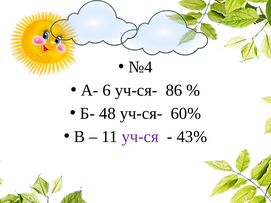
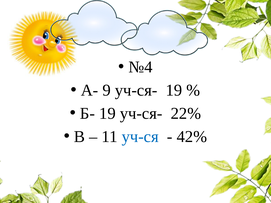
6: 6 -> 9
уч-ся- 86: 86 -> 19
Б- 48: 48 -> 19
60%: 60% -> 22%
уч-ся colour: purple -> blue
43%: 43% -> 42%
